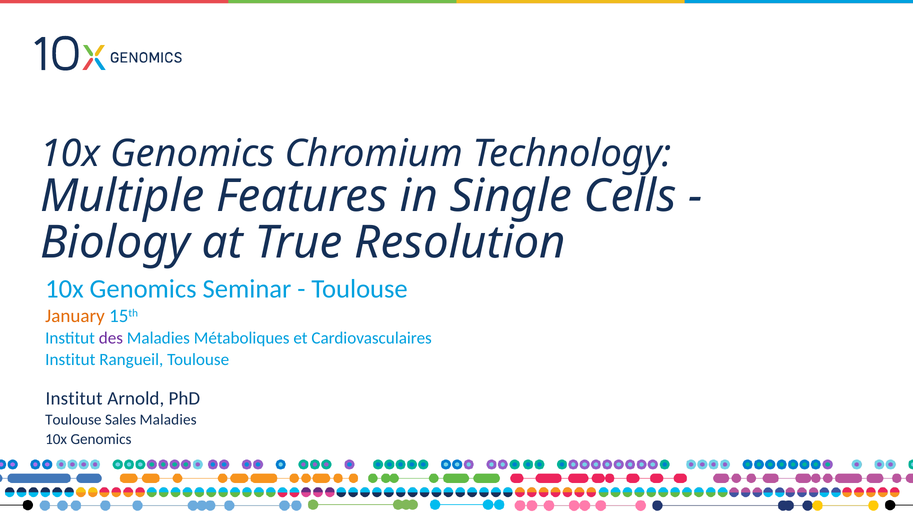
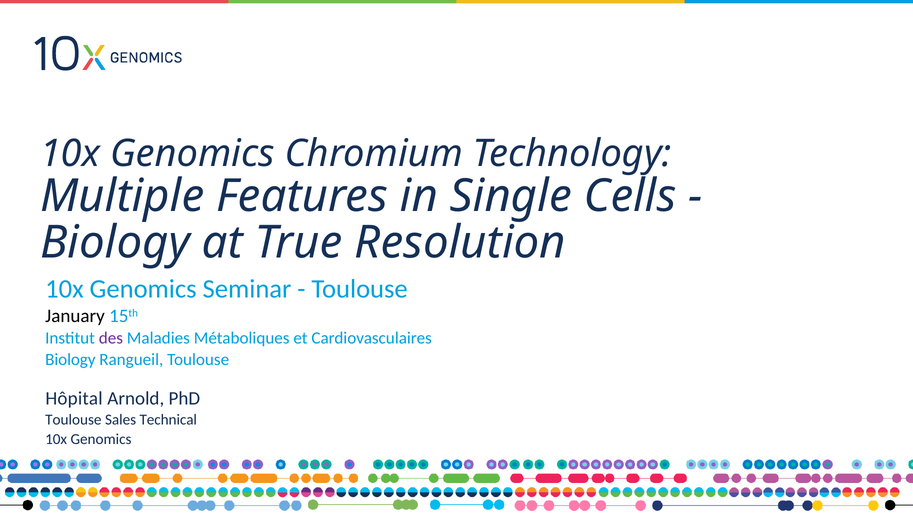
January colour: orange -> black
Institut at (70, 359): Institut -> Biology
Institut at (74, 398): Institut -> Hôpital
Sales Maladies: Maladies -> Technical
